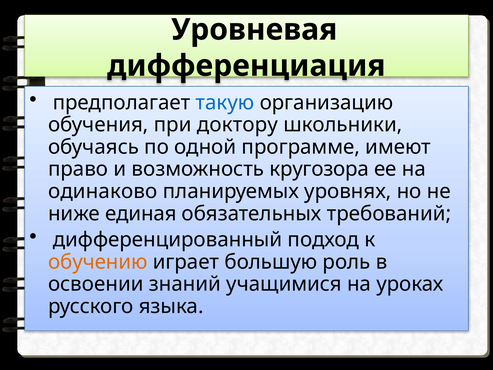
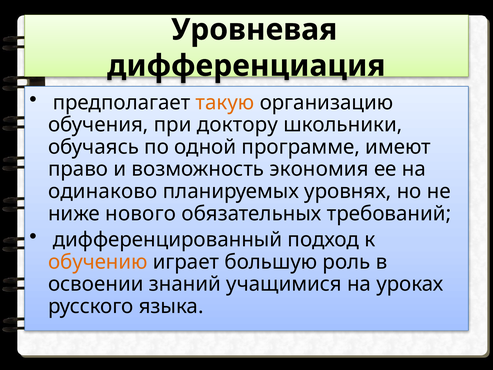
такую colour: blue -> orange
кругозора: кругозора -> экономия
единая: единая -> нового
